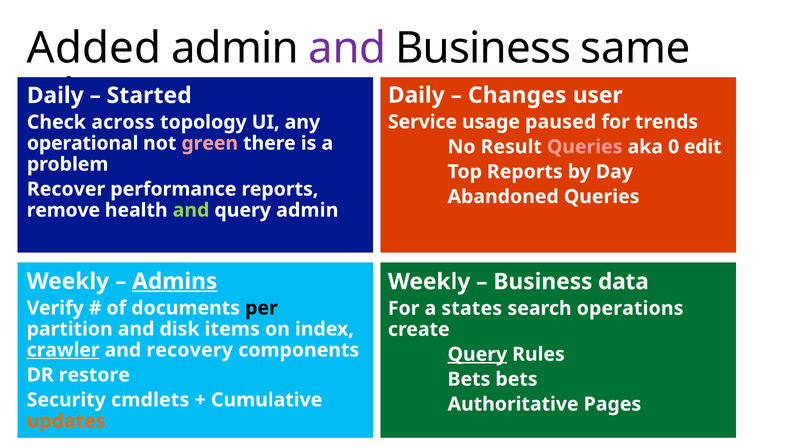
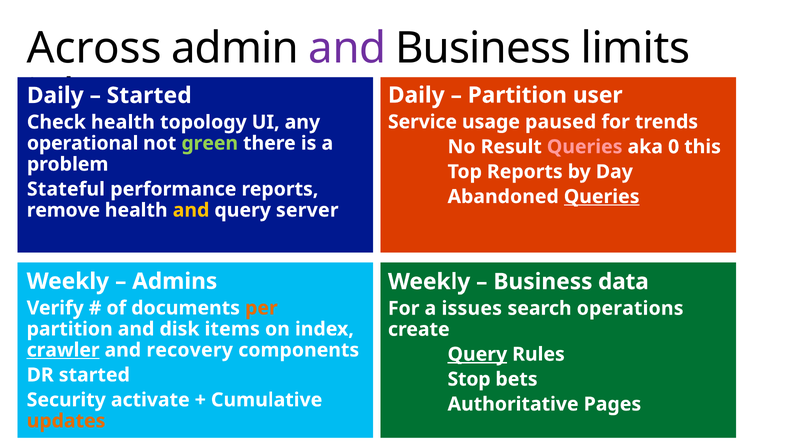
Added: Added -> Across
same: same -> limits
Changes at (517, 95): Changes -> Partition
across at (123, 122): across -> health
green colour: pink -> light green
edit: edit -> this
Recover: Recover -> Stateful
Queries at (602, 197) underline: none -> present
and at (191, 210) colour: light green -> yellow
query admin: admin -> server
Admins underline: present -> none
per colour: black -> orange
states: states -> issues
DR restore: restore -> started
Bets at (469, 379): Bets -> Stop
cmdlets: cmdlets -> activate
